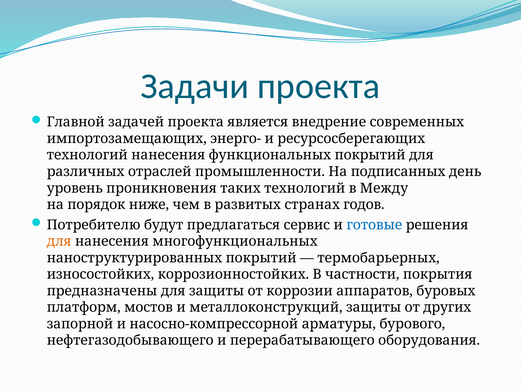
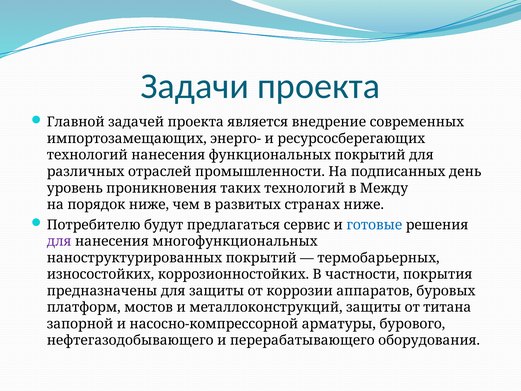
странах годов: годов -> ниже
для at (59, 241) colour: orange -> purple
других: других -> титана
